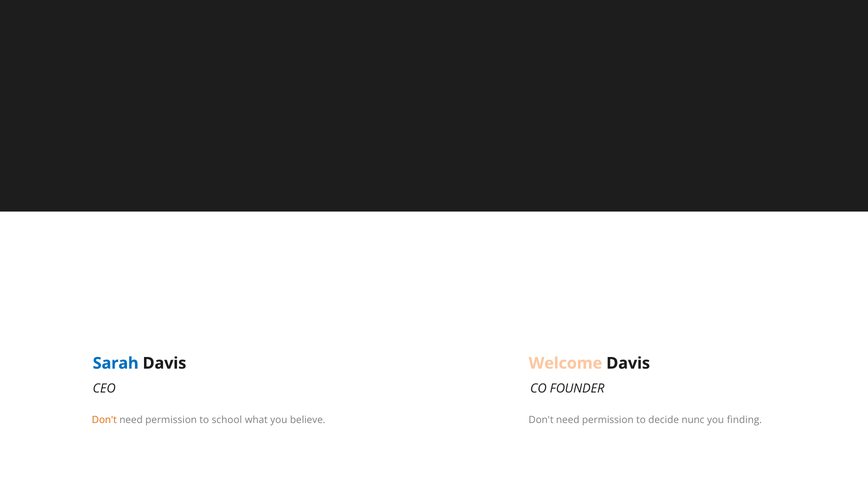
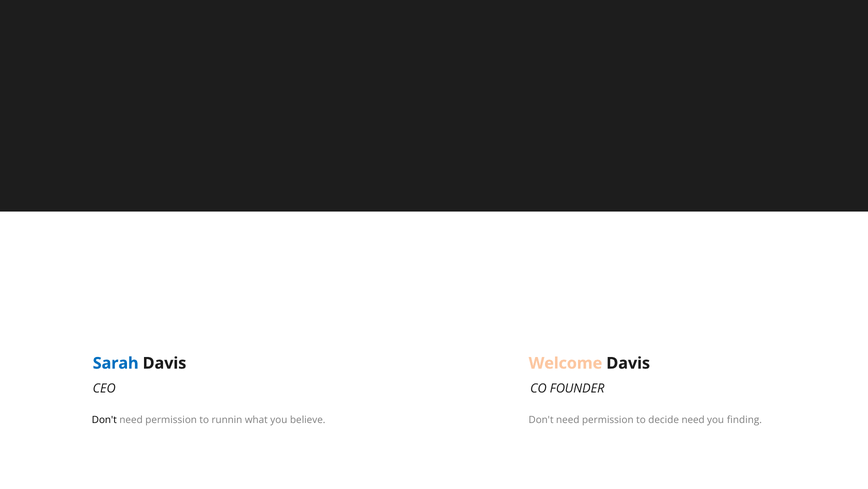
Don't at (104, 420) colour: orange -> black
school: school -> runnin
decide nunc: nunc -> need
